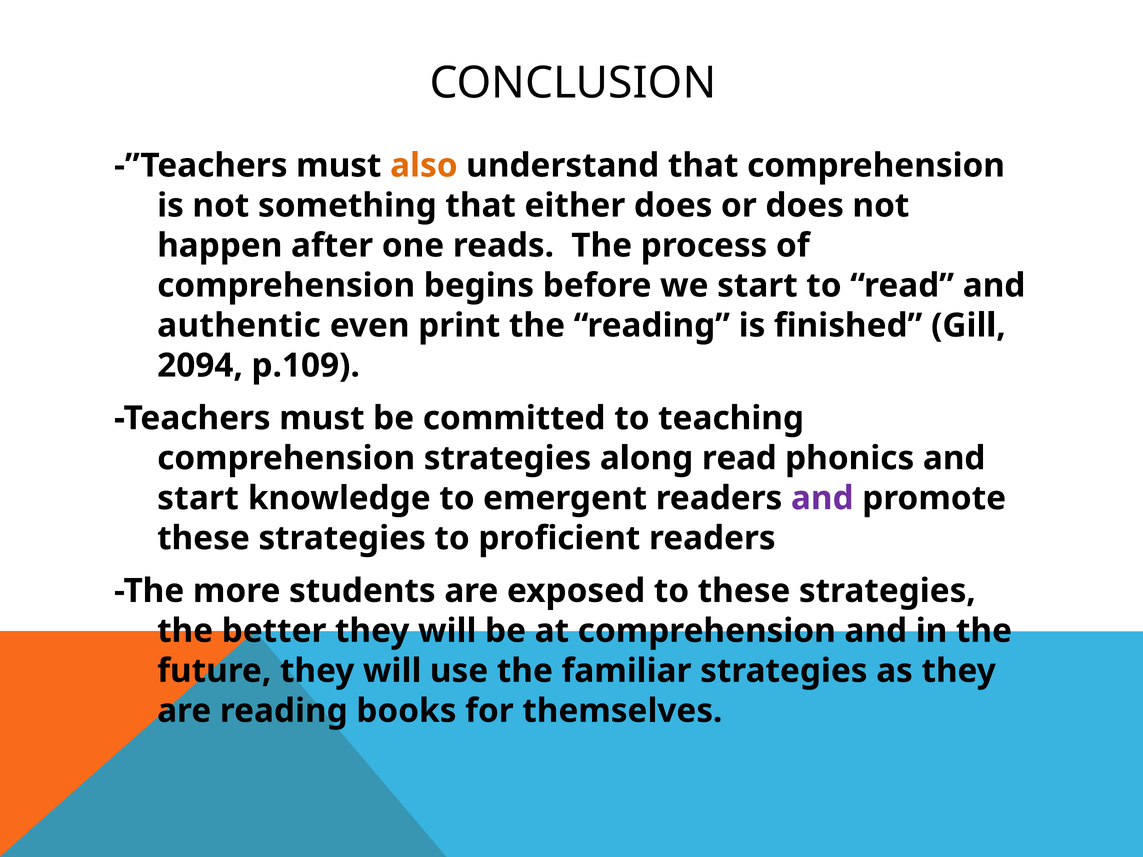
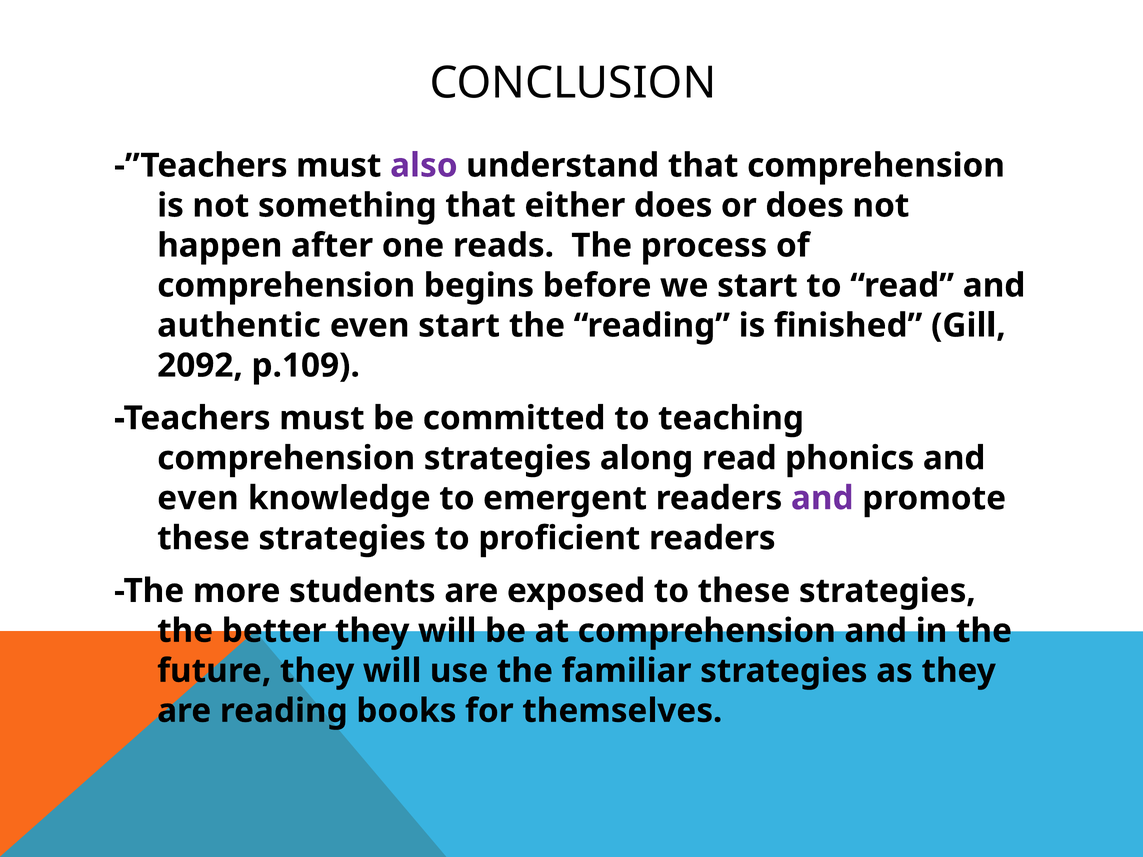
also colour: orange -> purple
even print: print -> start
2094: 2094 -> 2092
start at (198, 498): start -> even
